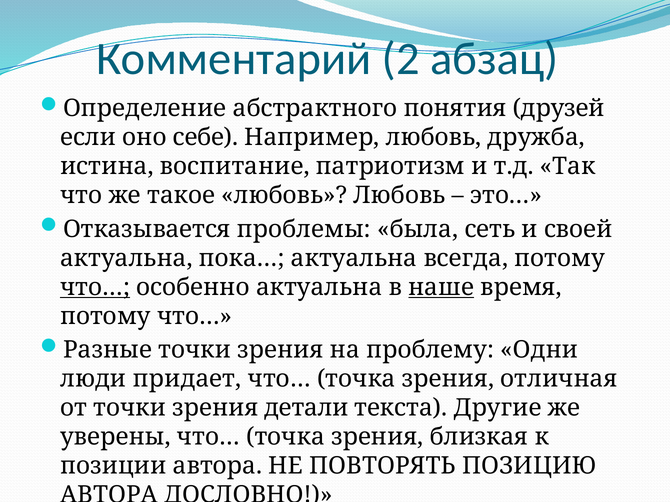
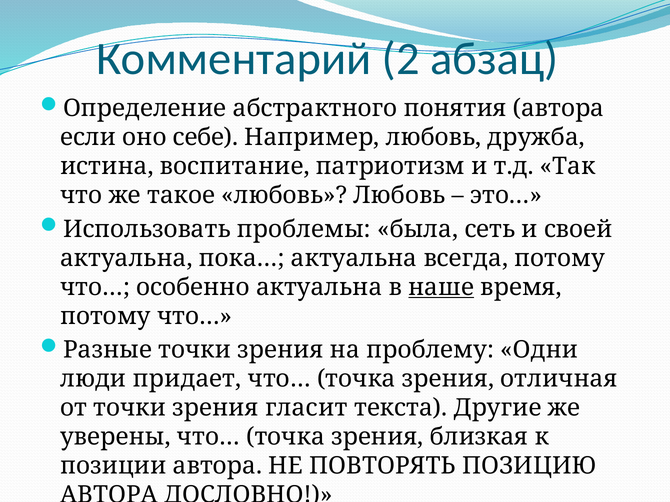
понятия друзей: друзей -> автора
Отказывается: Отказывается -> Использовать
что… at (95, 287) underline: present -> none
детали: детали -> гласит
